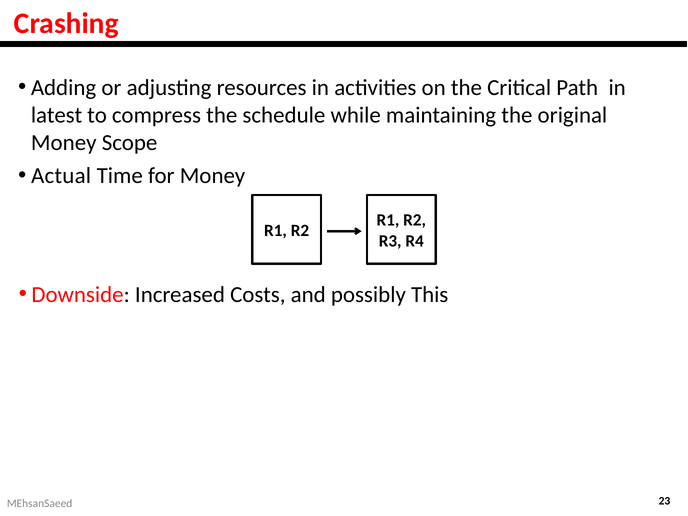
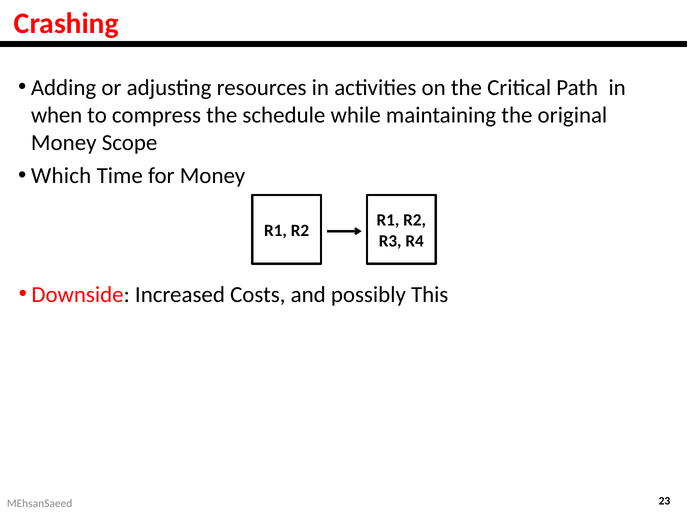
latest: latest -> when
Actual: Actual -> Which
